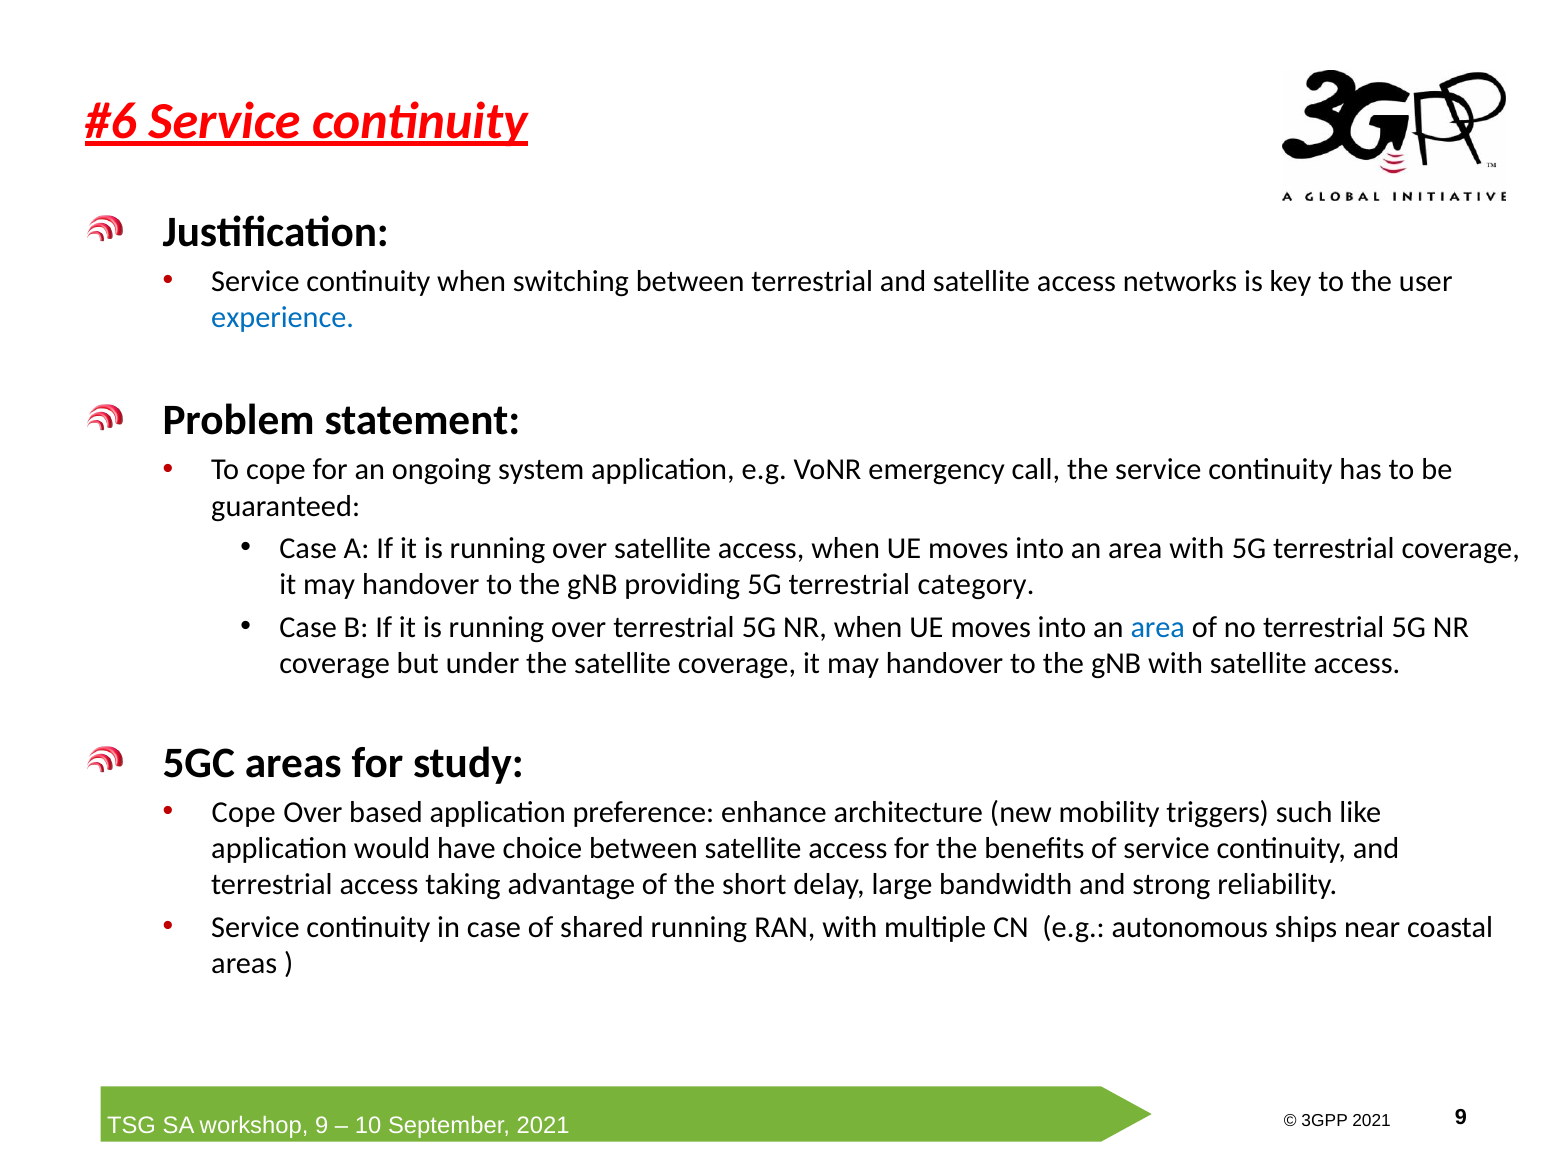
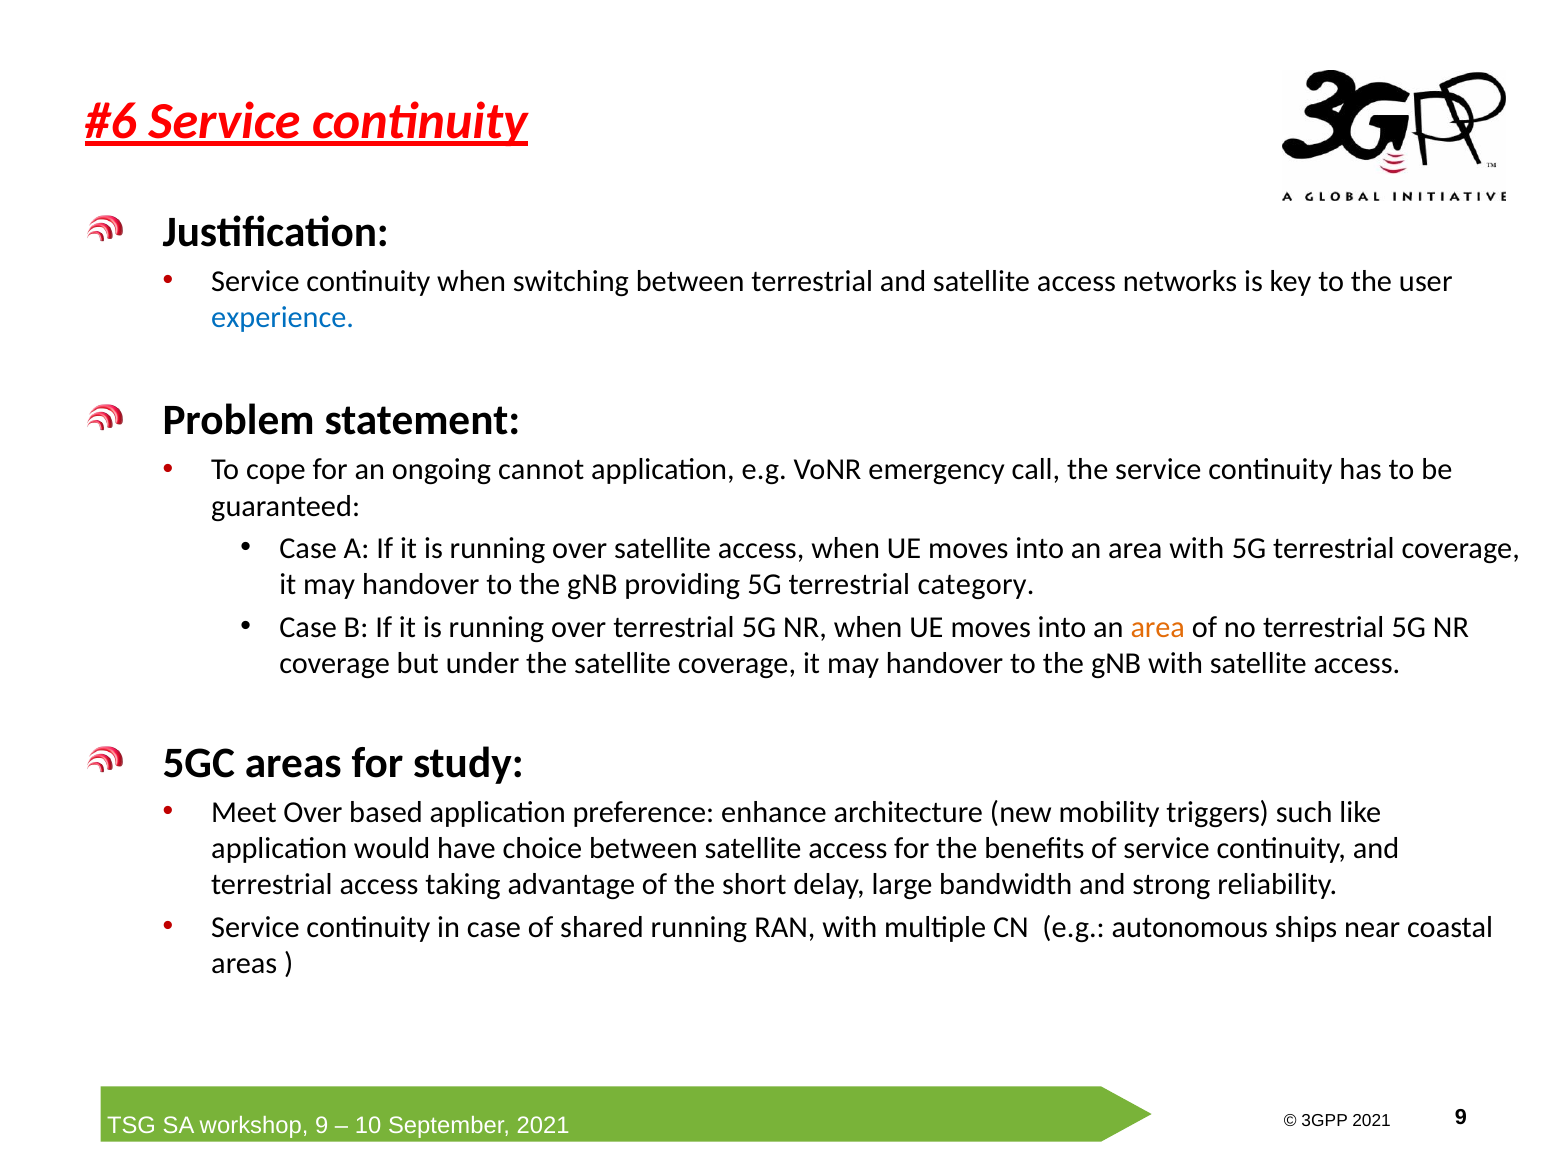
system: system -> cannot
area at (1158, 627) colour: blue -> orange
Cope at (244, 812): Cope -> Meet
